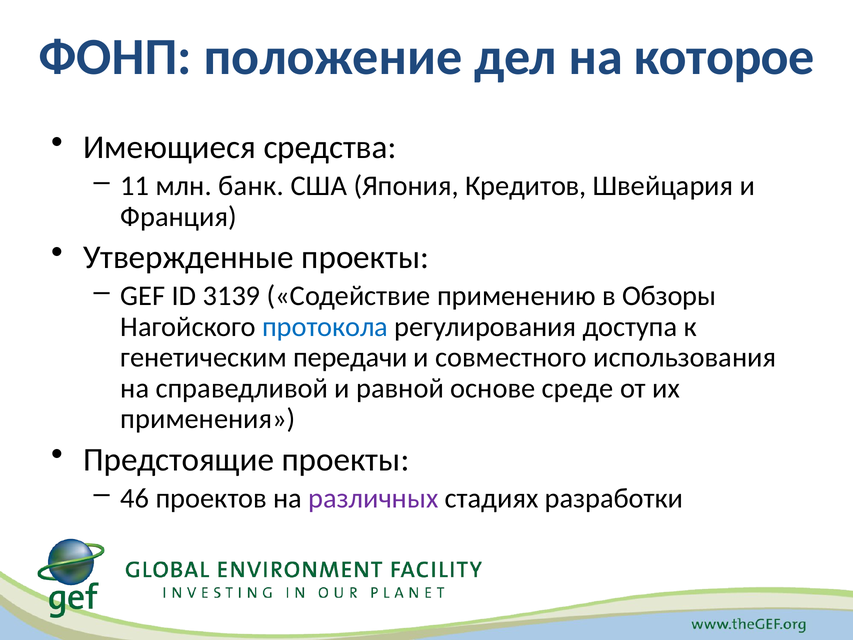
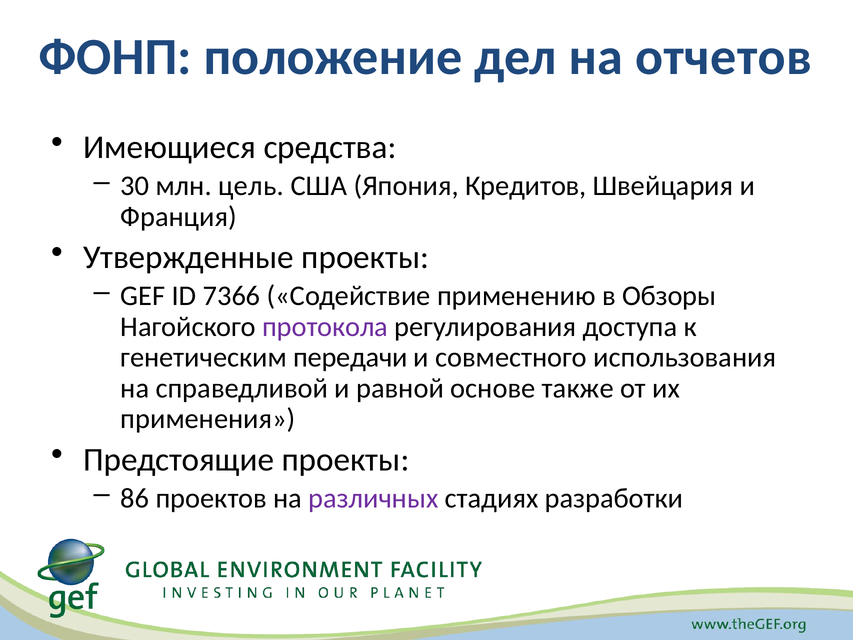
которое: которое -> отчетов
11: 11 -> 30
банк: банк -> цель
3139: 3139 -> 7366
протокола colour: blue -> purple
среде: среде -> также
46: 46 -> 86
